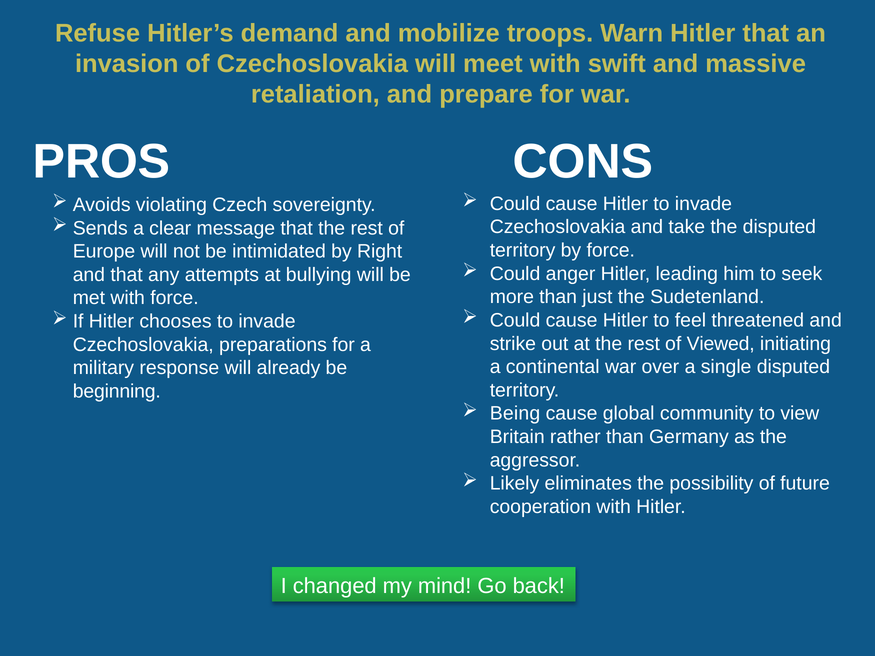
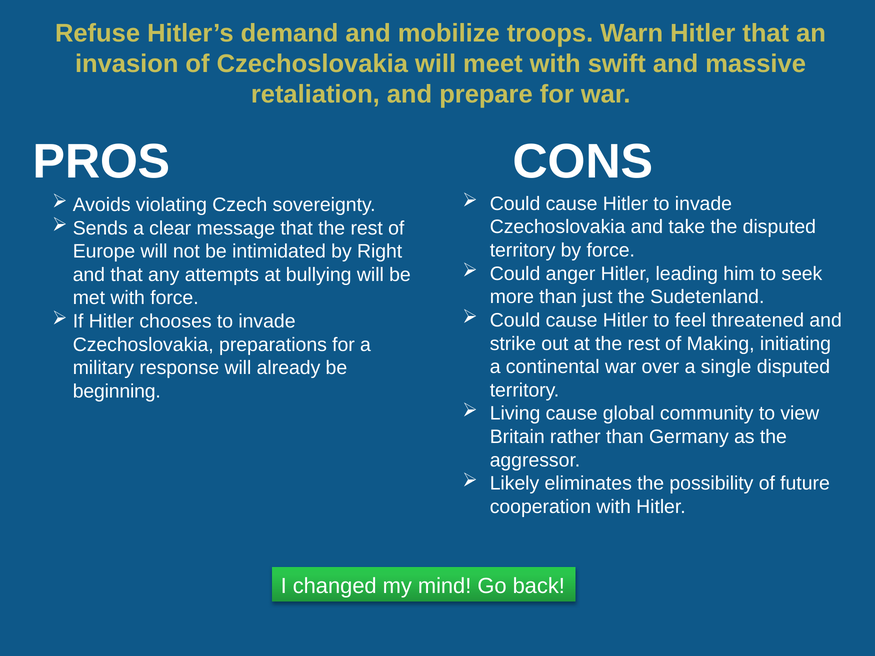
Viewed: Viewed -> Making
Being: Being -> Living
